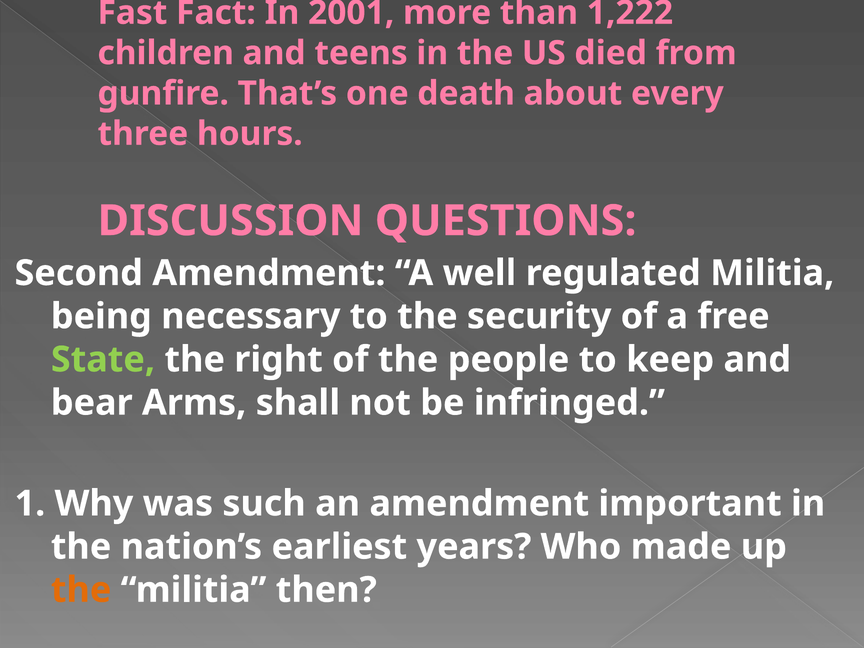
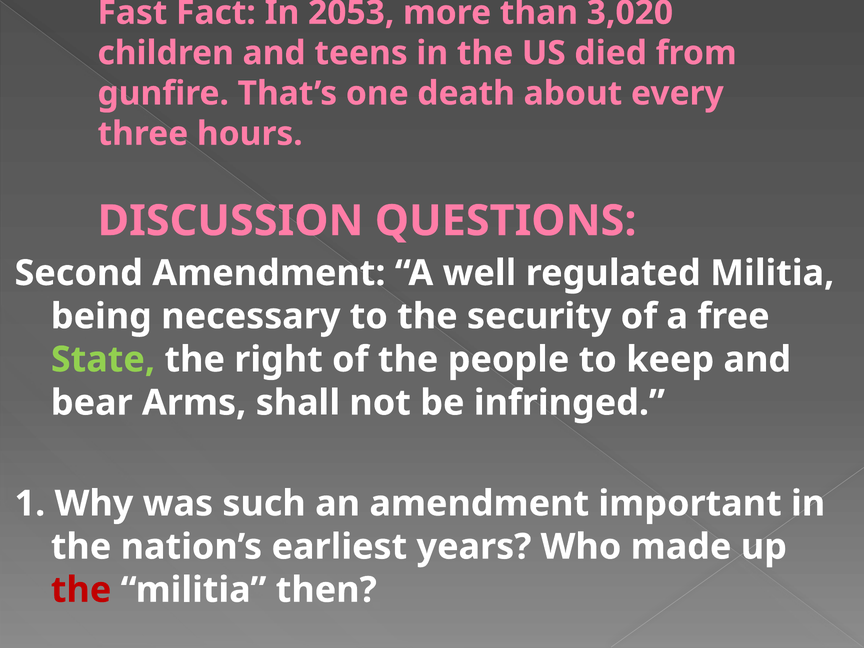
2001: 2001 -> 2053
1,222: 1,222 -> 3,020
the at (81, 590) colour: orange -> red
